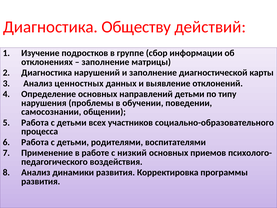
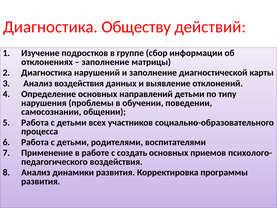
Анализ ценностных: ценностных -> воздействия
низкий: низкий -> создать
